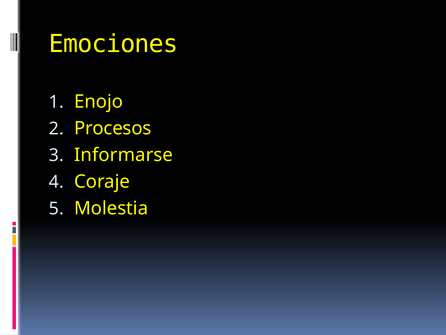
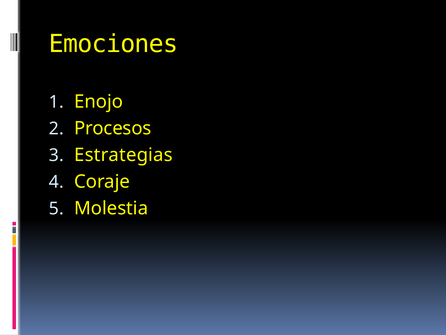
Informarse: Informarse -> Estrategias
